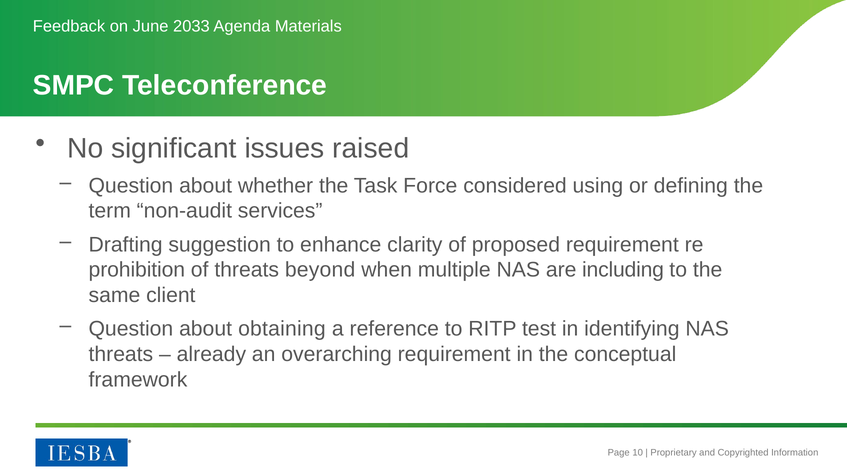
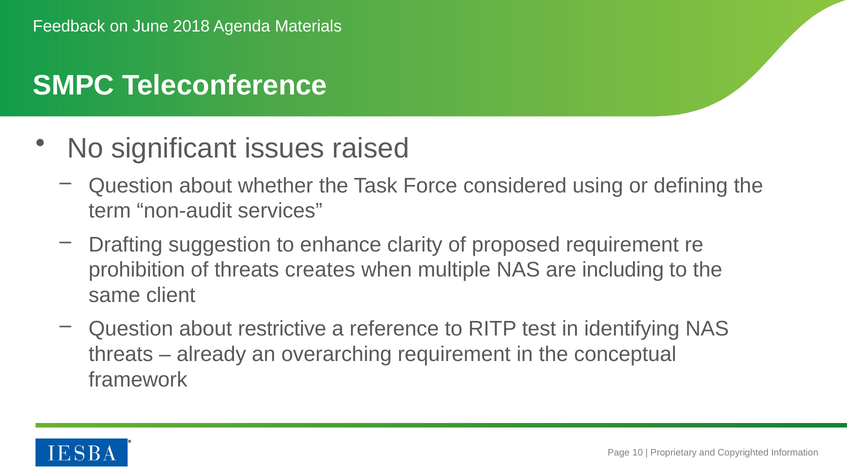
2033: 2033 -> 2018
beyond: beyond -> creates
obtaining: obtaining -> restrictive
